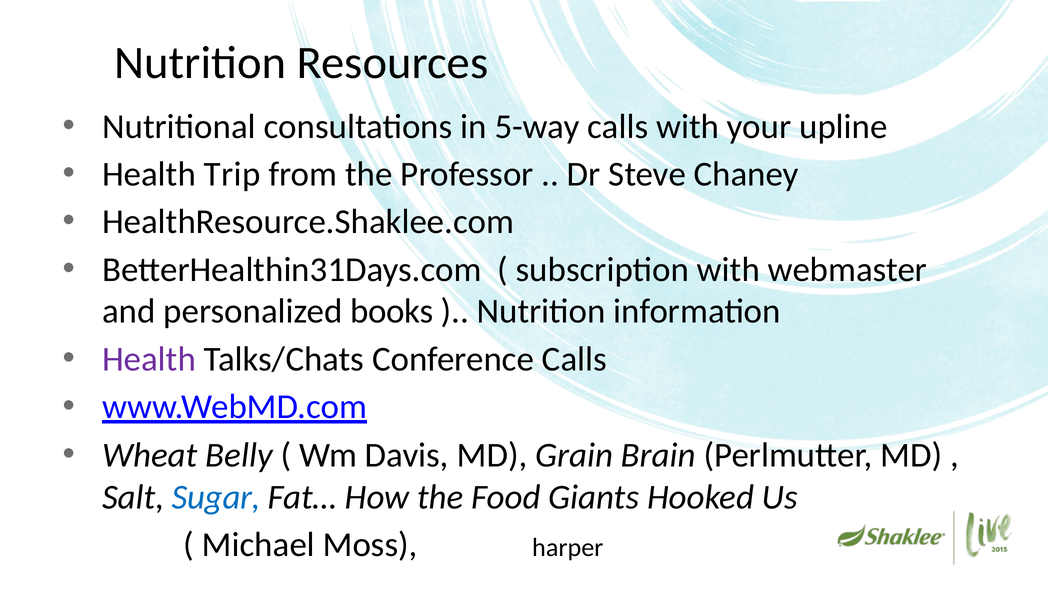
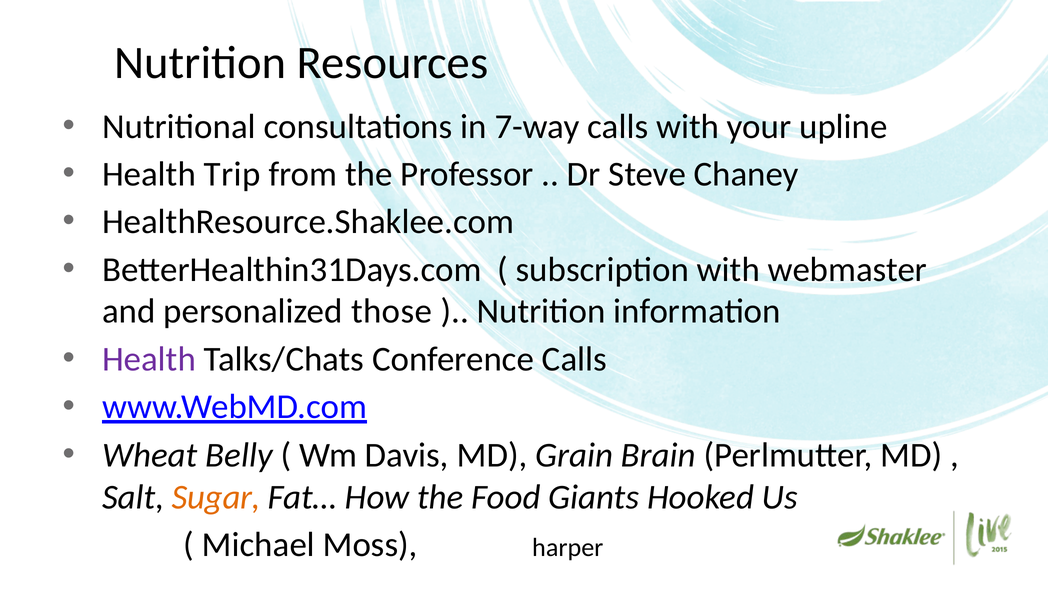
5-way: 5-way -> 7-way
books: books -> those
Sugar colour: blue -> orange
